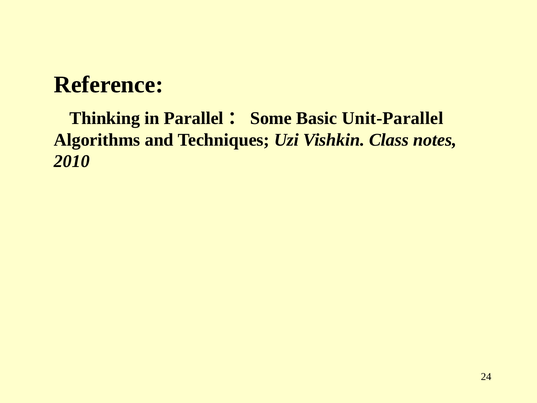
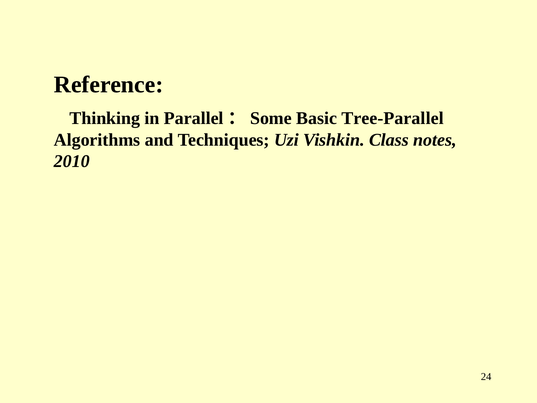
Unit-Parallel: Unit-Parallel -> Tree-Parallel
